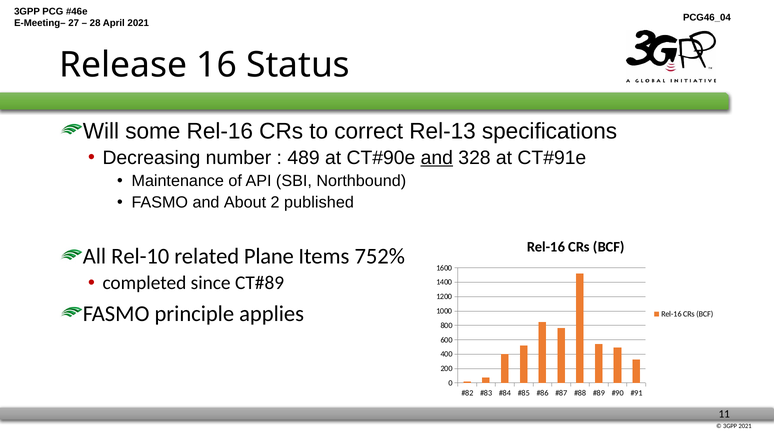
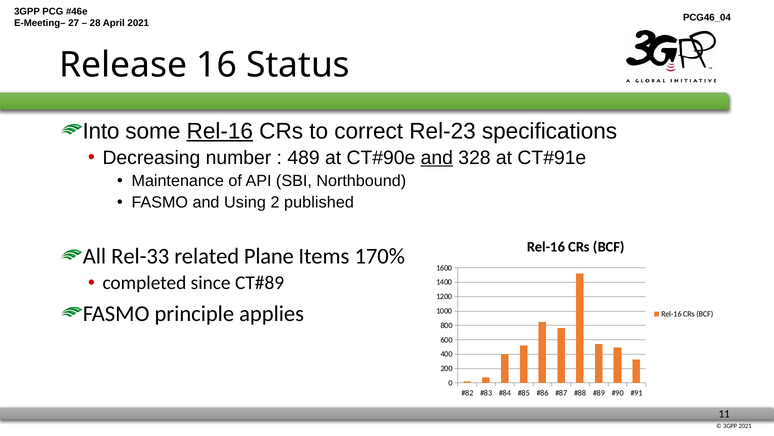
Will: Will -> Into
Rel-16 at (220, 131) underline: none -> present
Rel-13: Rel-13 -> Rel-23
About: About -> Using
Rel-10: Rel-10 -> Rel-33
752%: 752% -> 170%
